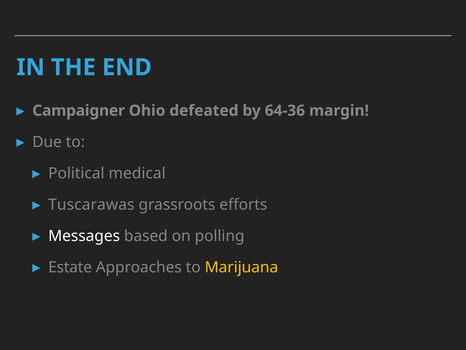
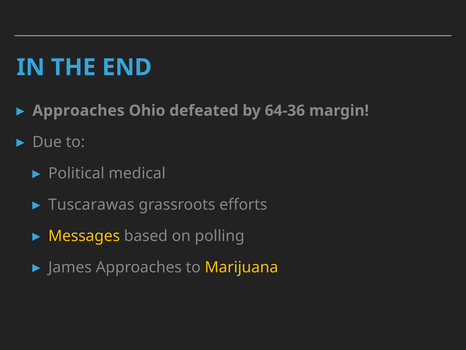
Campaigner at (79, 110): Campaigner -> Approaches
Messages colour: white -> yellow
Estate: Estate -> James
